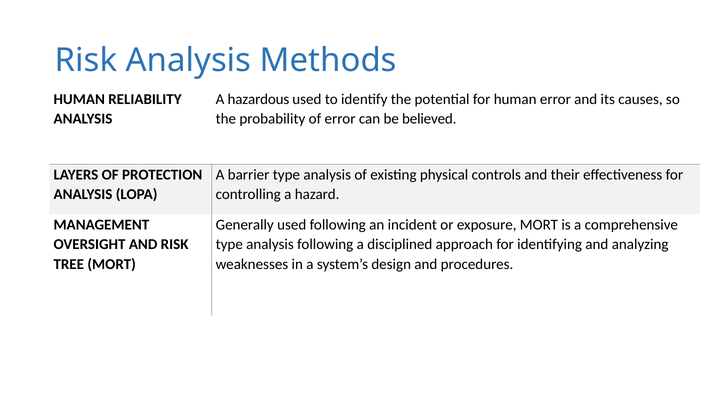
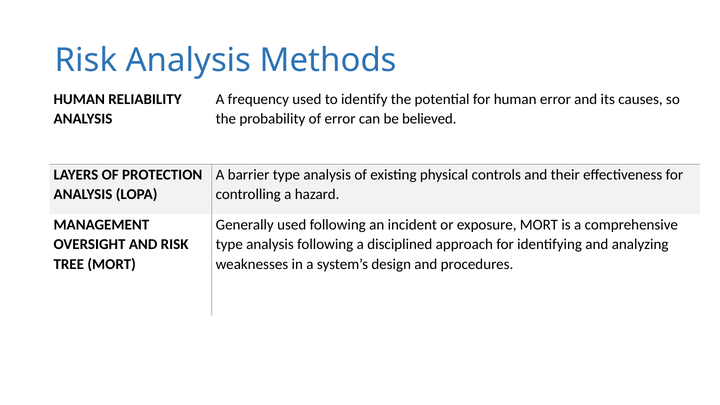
hazardous: hazardous -> frequency
